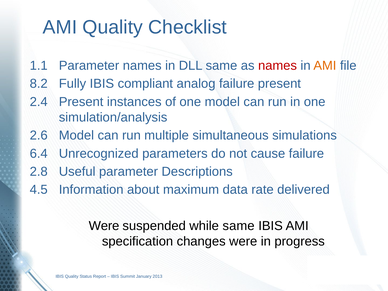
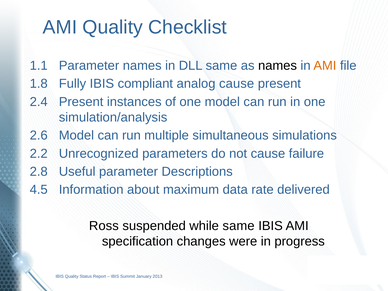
names at (277, 66) colour: red -> black
8.2: 8.2 -> 1.8
analog failure: failure -> cause
6.4: 6.4 -> 2.2
Were at (104, 226): Were -> Ross
